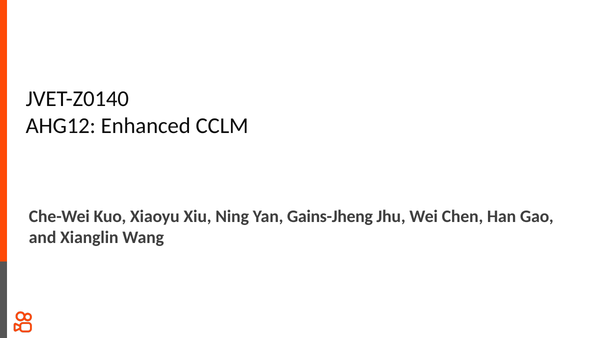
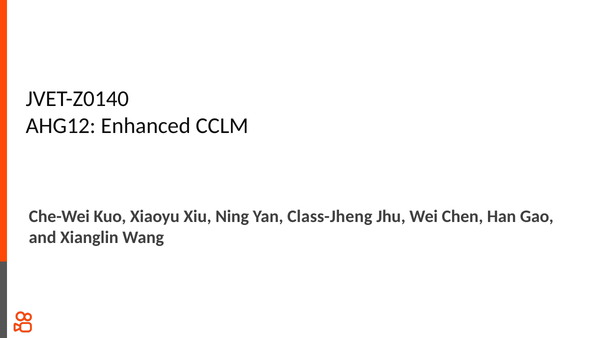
Gains-Jheng: Gains-Jheng -> Class-Jheng
